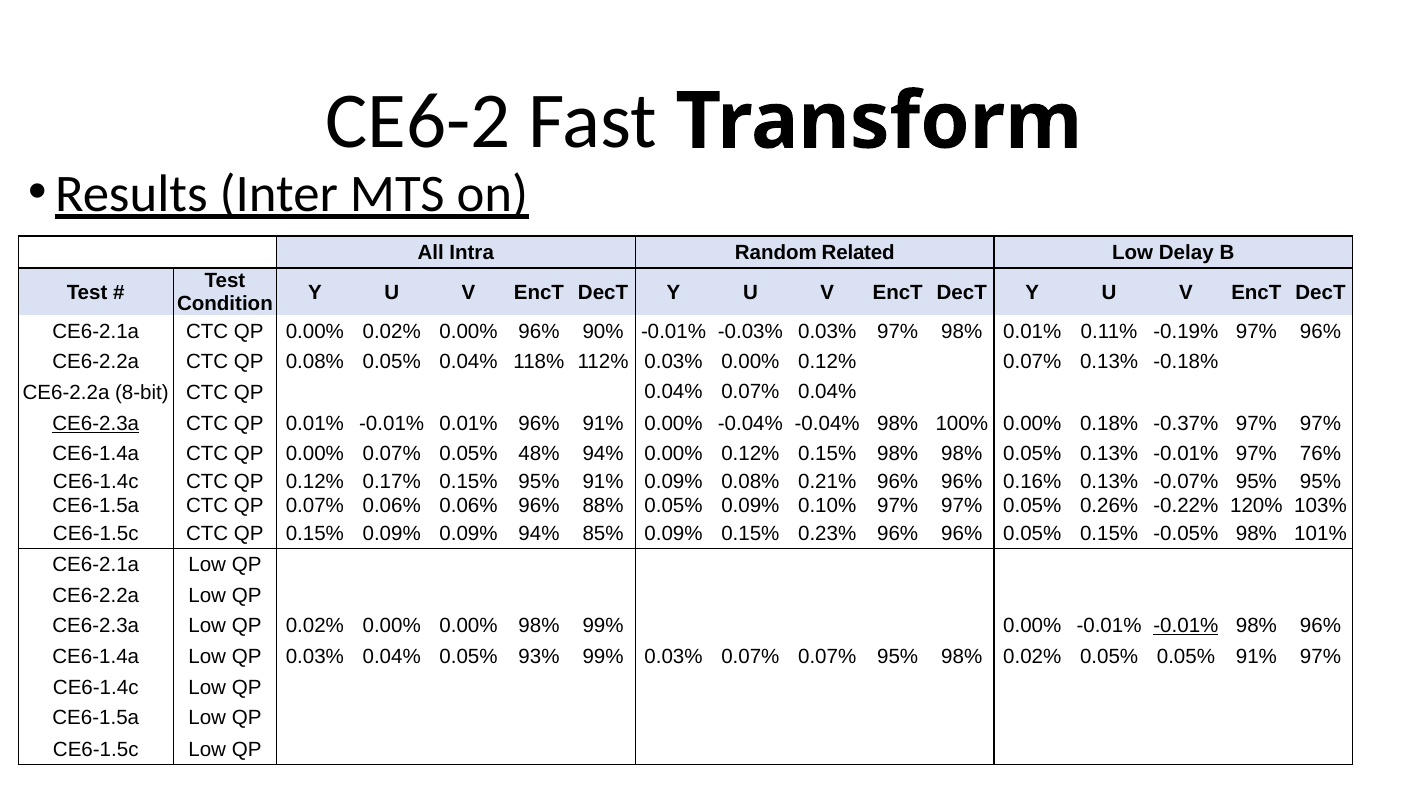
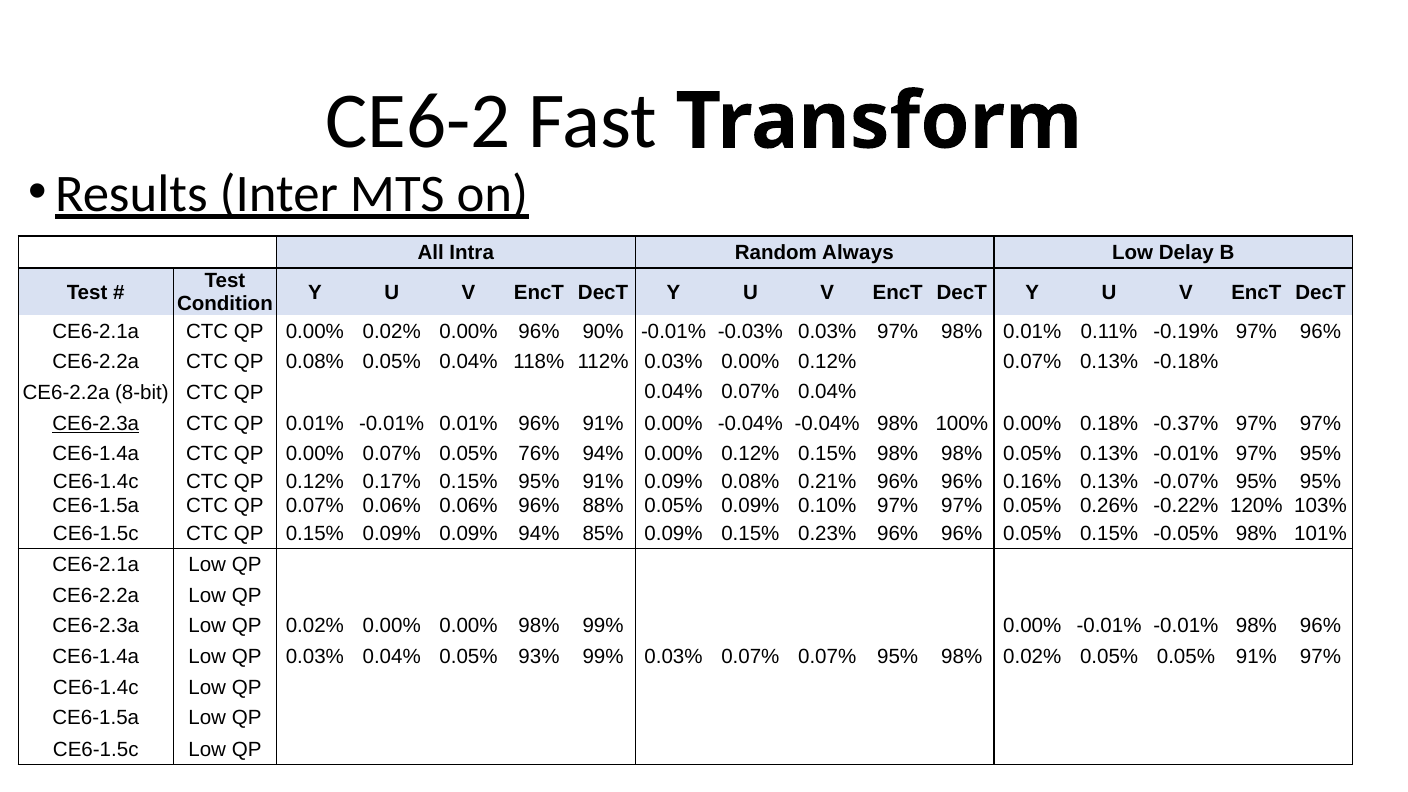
Related: Related -> Always
48%: 48% -> 76%
97% 76%: 76% -> 95%
-0.01% at (1186, 626) underline: present -> none
